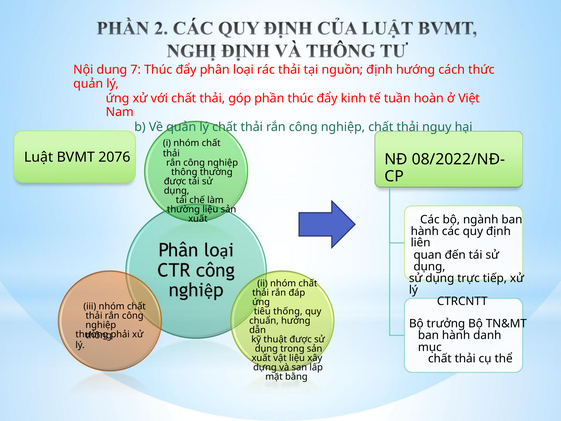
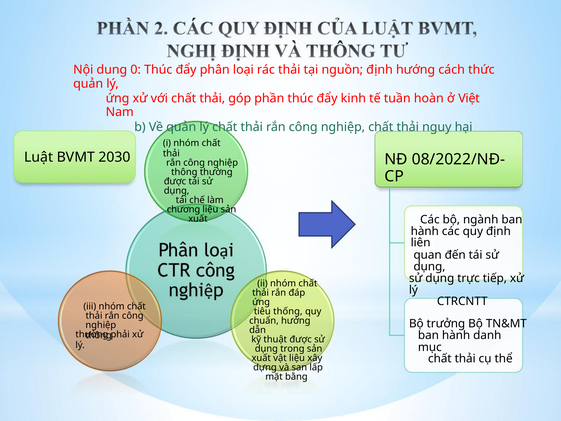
7: 7 -> 0
2076: 2076 -> 2030
thường at (183, 209): thường -> chương
